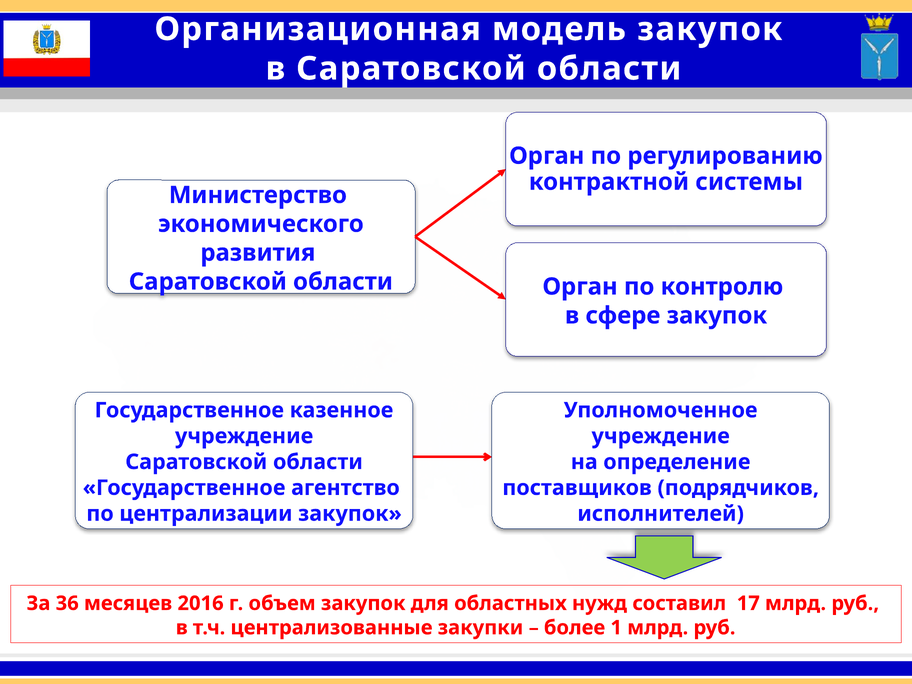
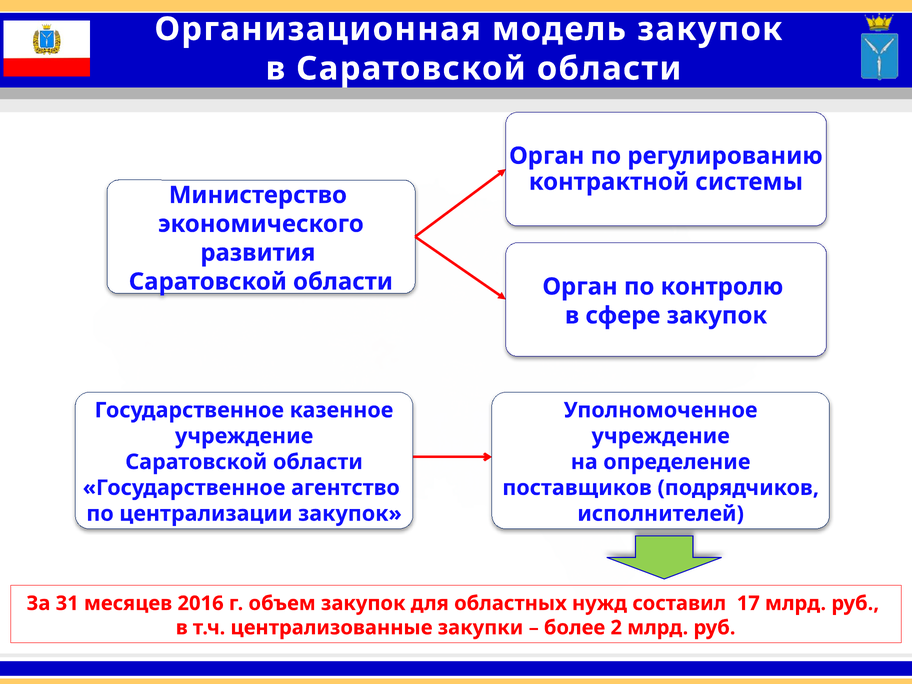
36: 36 -> 31
1: 1 -> 2
